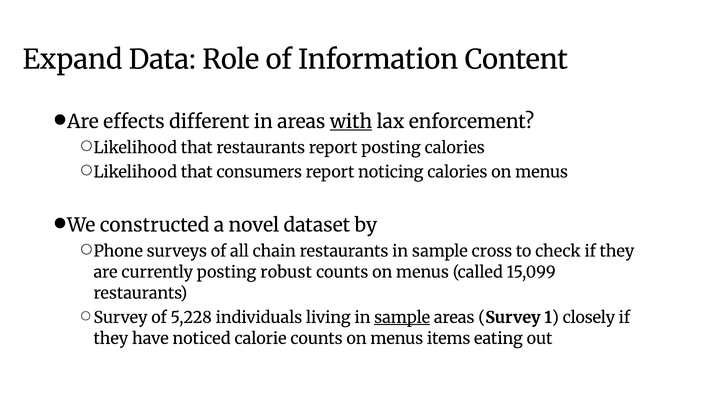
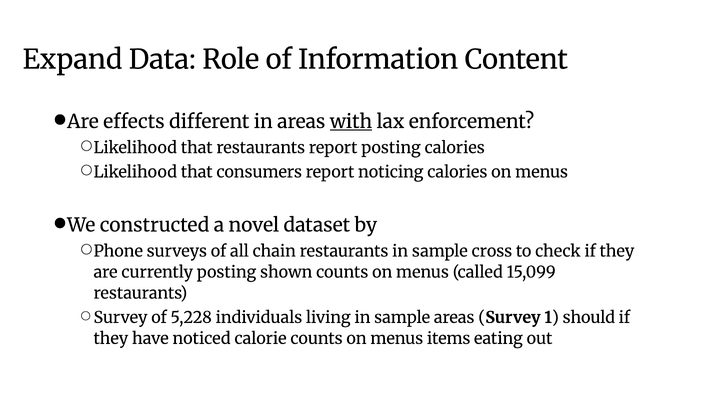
robust: robust -> shown
sample at (402, 318) underline: present -> none
closely: closely -> should
